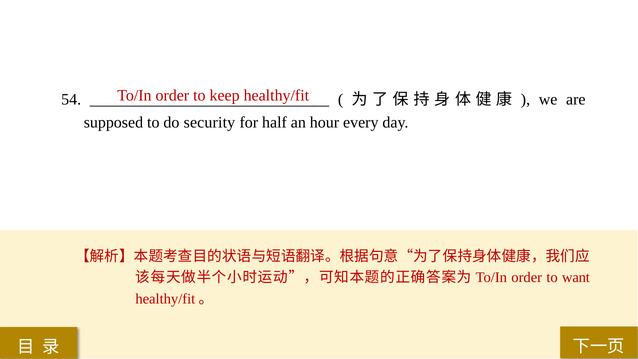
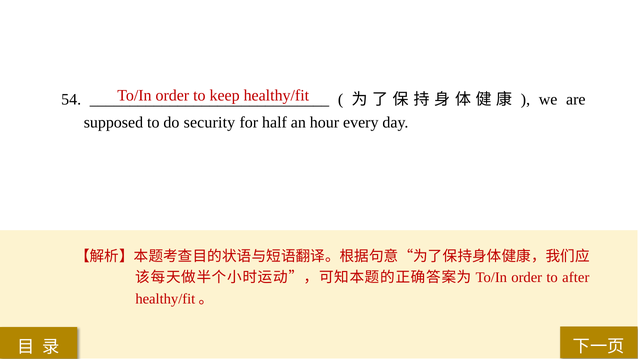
want: want -> after
